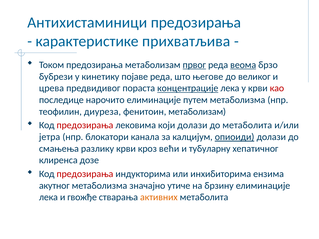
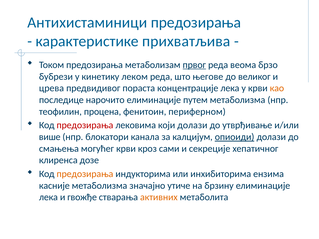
веома underline: present -> none
појаве: појаве -> леком
концентрације underline: present -> none
као colour: red -> orange
диуреза: диуреза -> процена
фенитоин метаболизам: метаболизам -> периферном
до метаболита: метаболита -> утврђивање
јетра: јетра -> више
разлику: разлику -> могућег
већи: већи -> сами
тубуларну: тубуларну -> секреције
предозирања at (85, 174) colour: red -> orange
акутног: акутног -> касније
